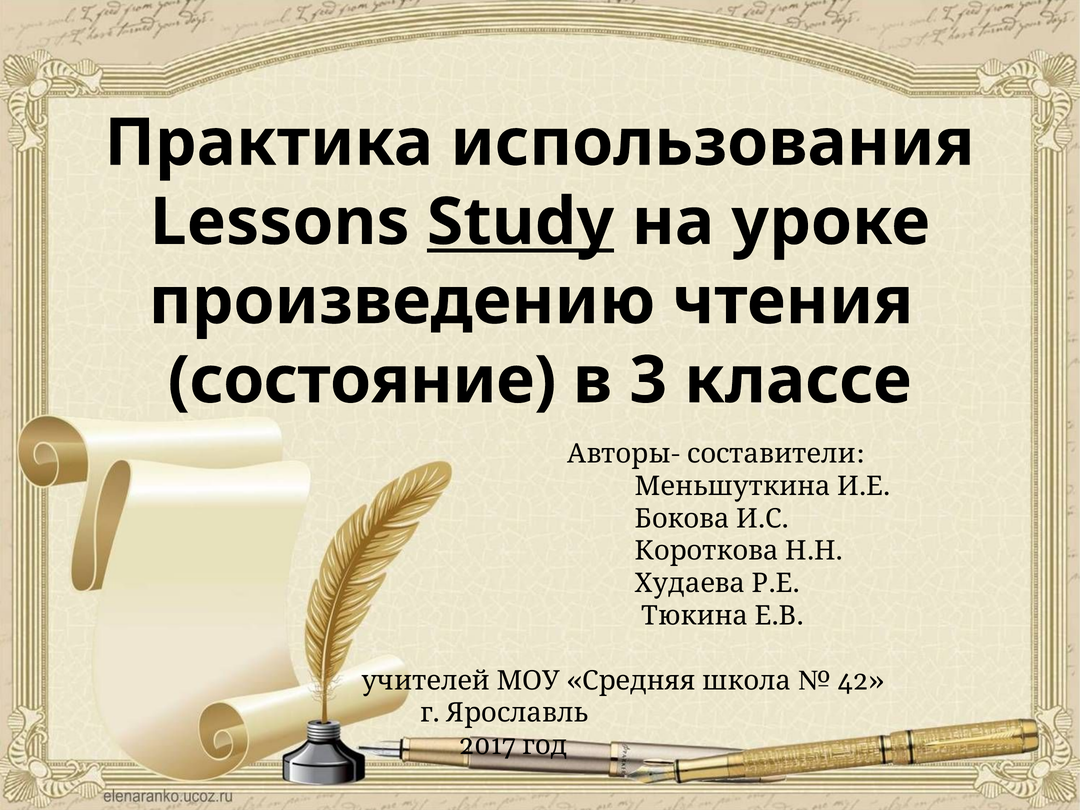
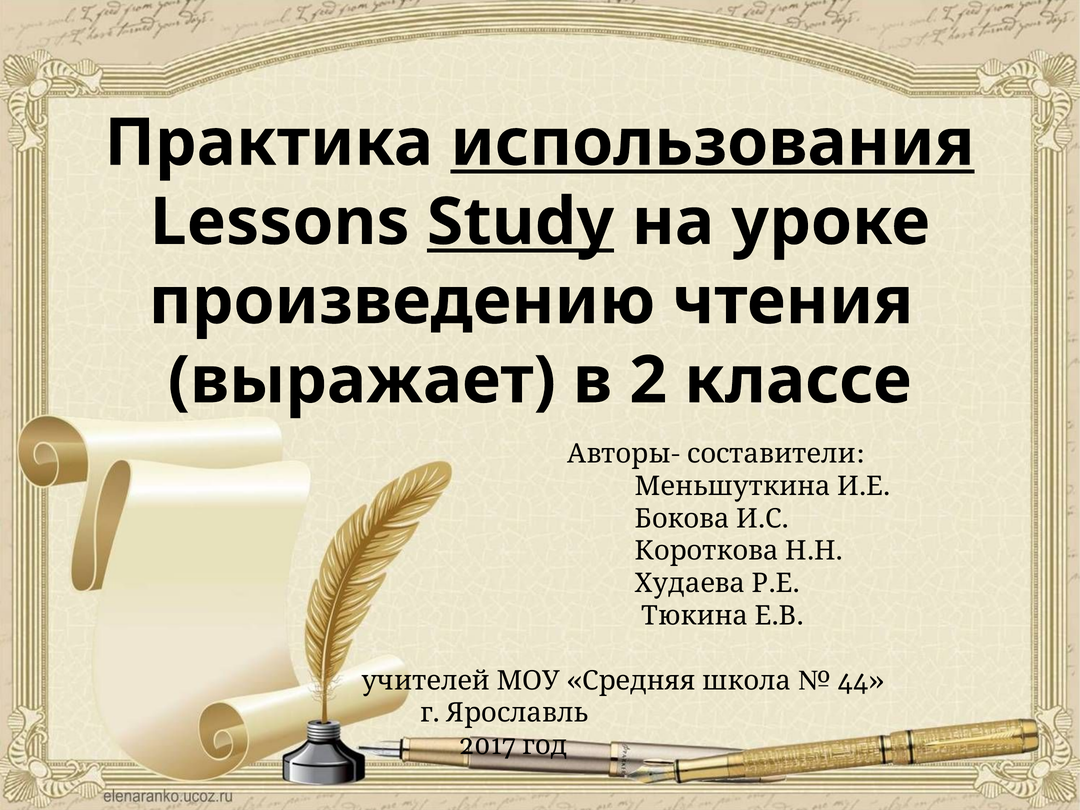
использования underline: none -> present
состояние: состояние -> выражает
3: 3 -> 2
42: 42 -> 44
